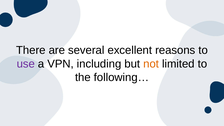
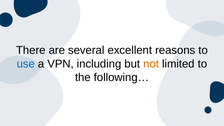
use colour: purple -> blue
